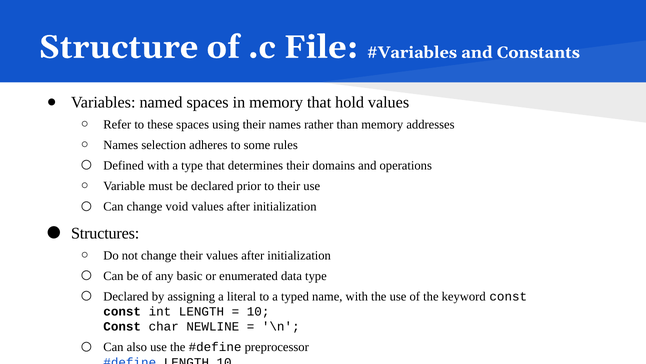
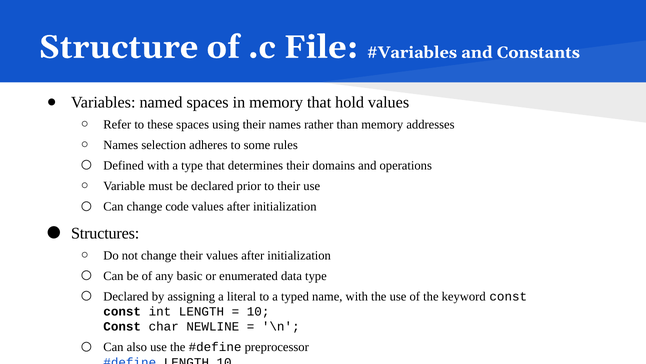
void: void -> code
